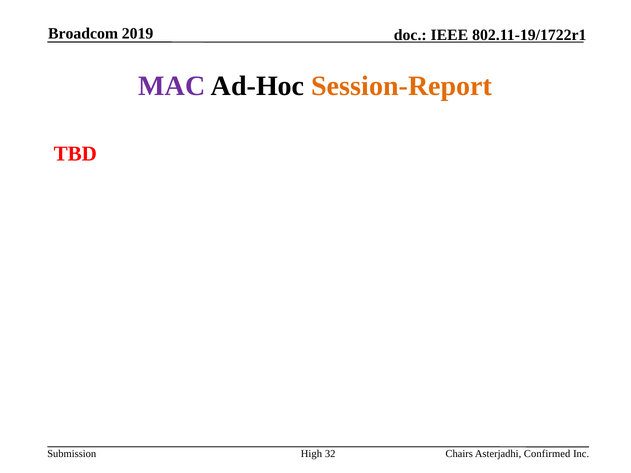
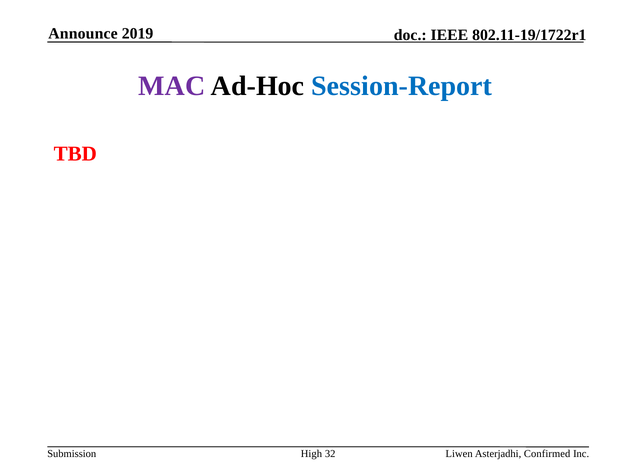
Broadcom: Broadcom -> Announce
Session-Report colour: orange -> blue
Chairs: Chairs -> Liwen
